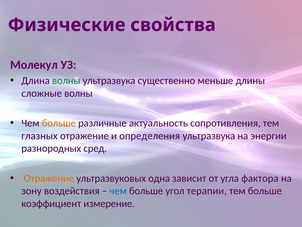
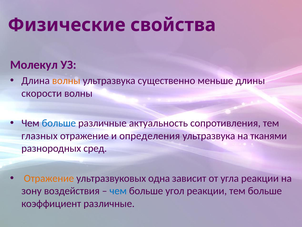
волны at (66, 81) colour: green -> orange
сложные: сложные -> скорости
больше at (59, 123) colour: orange -> blue
энергии: энергии -> тканями
угла фактора: фактора -> реакции
угол терапии: терапии -> реакции
коэффициент измерение: измерение -> различные
